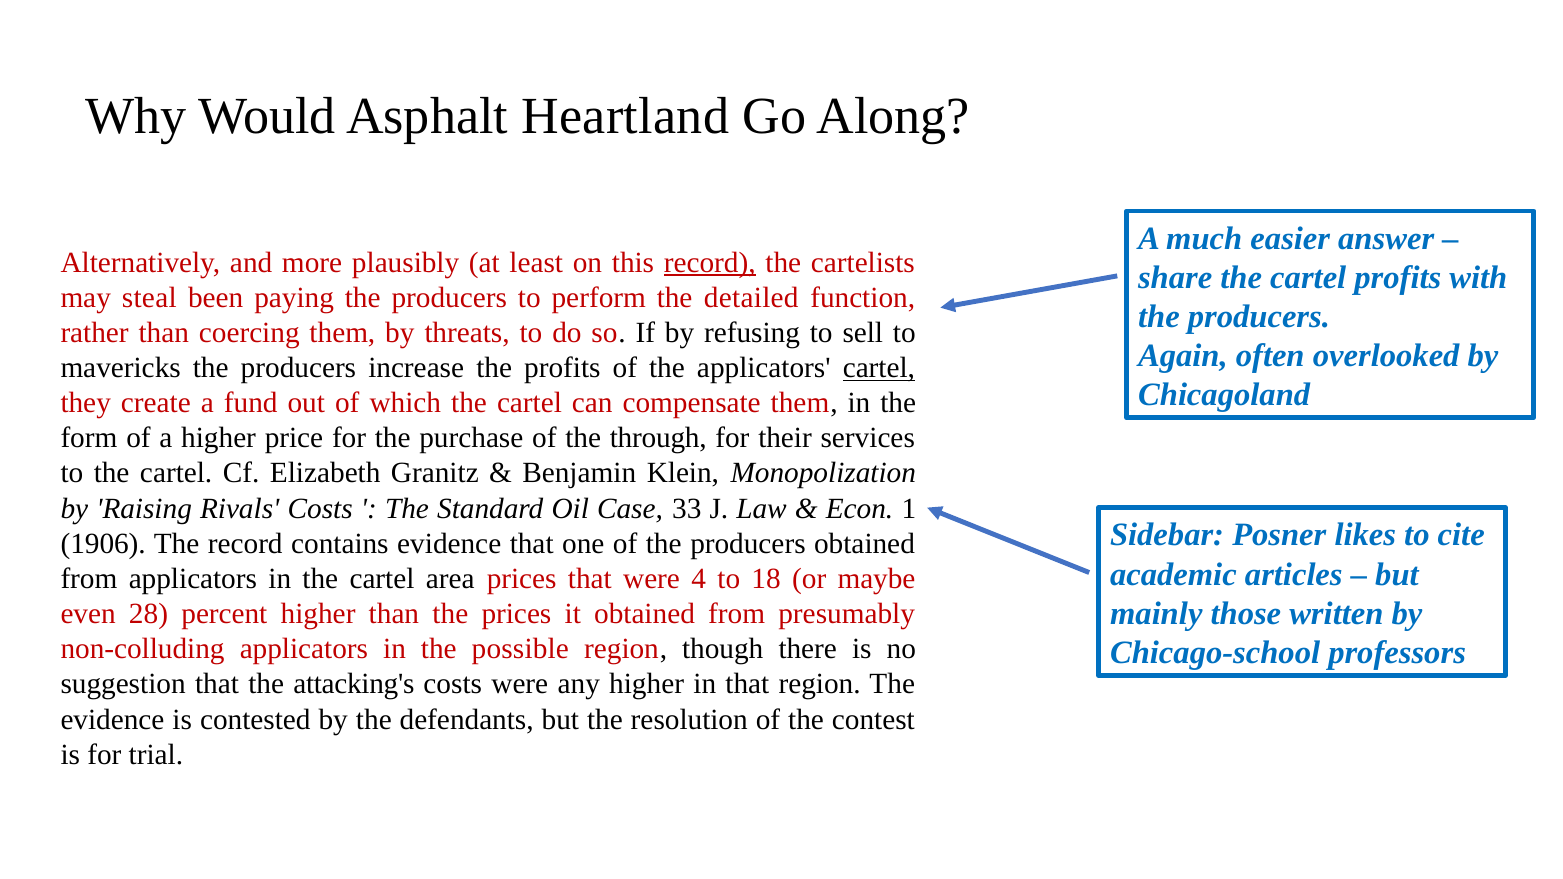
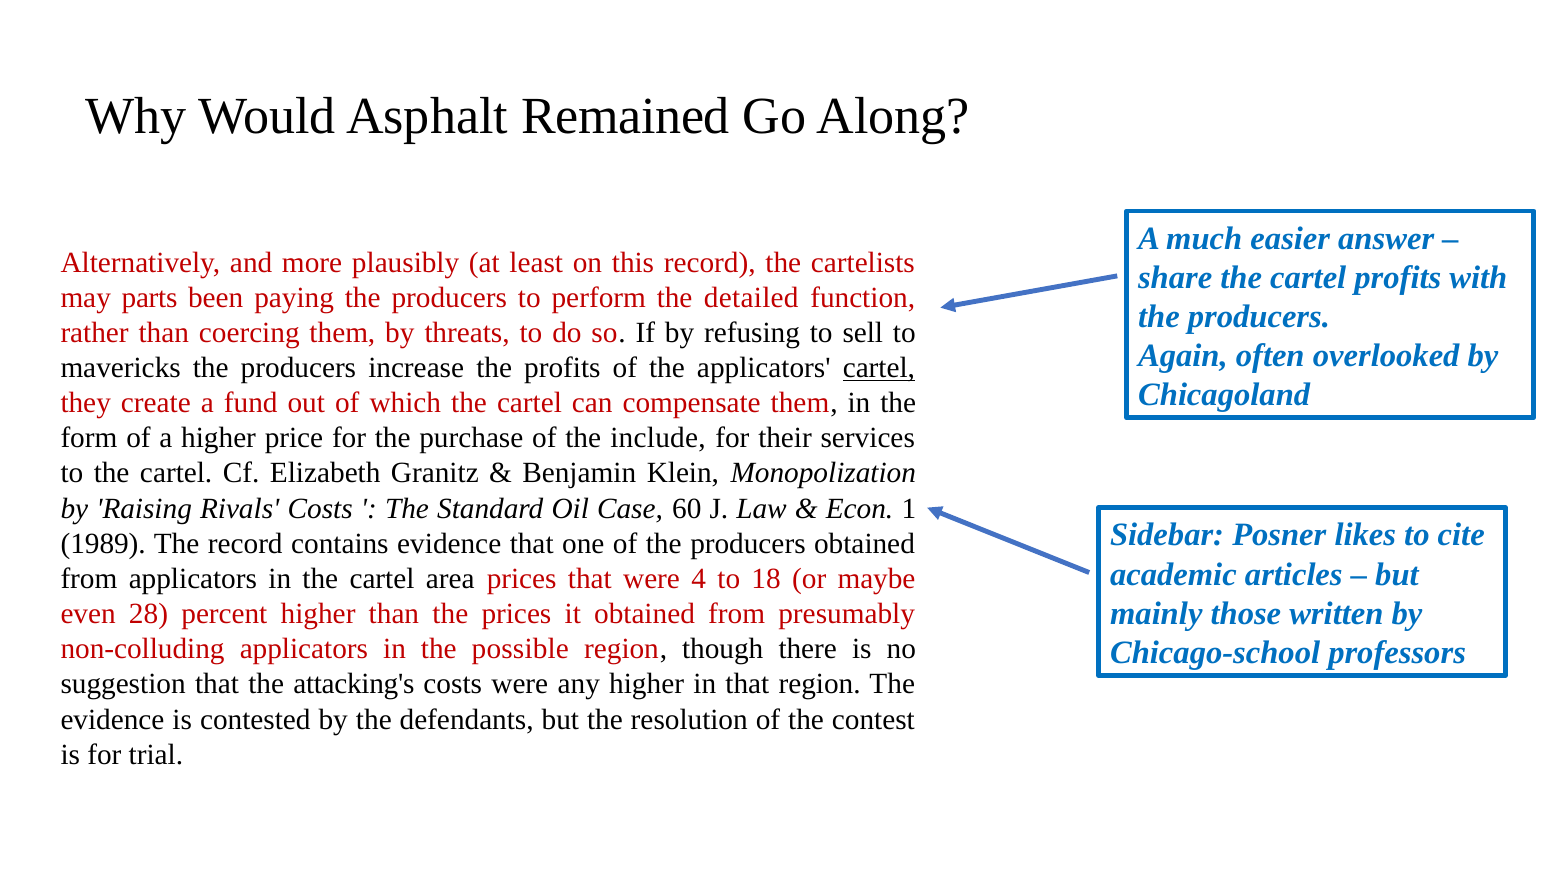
Heartland: Heartland -> Remained
record at (710, 262) underline: present -> none
steal: steal -> parts
through: through -> include
33: 33 -> 60
1906: 1906 -> 1989
